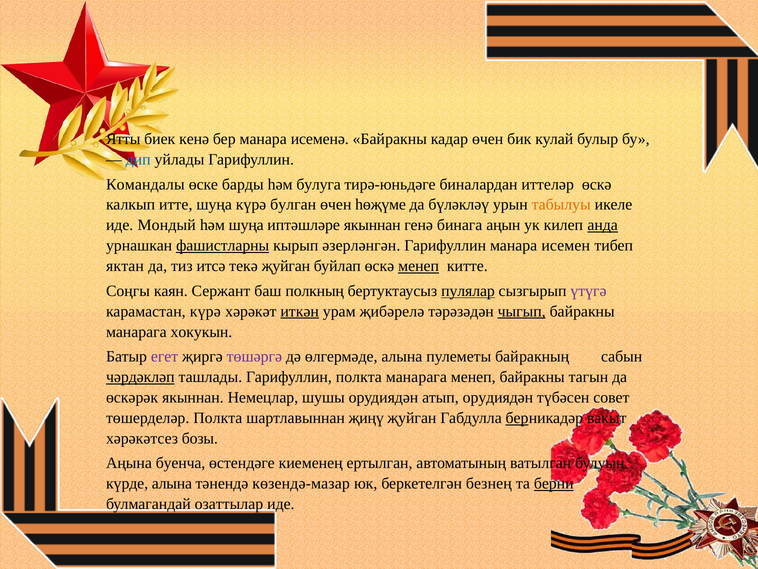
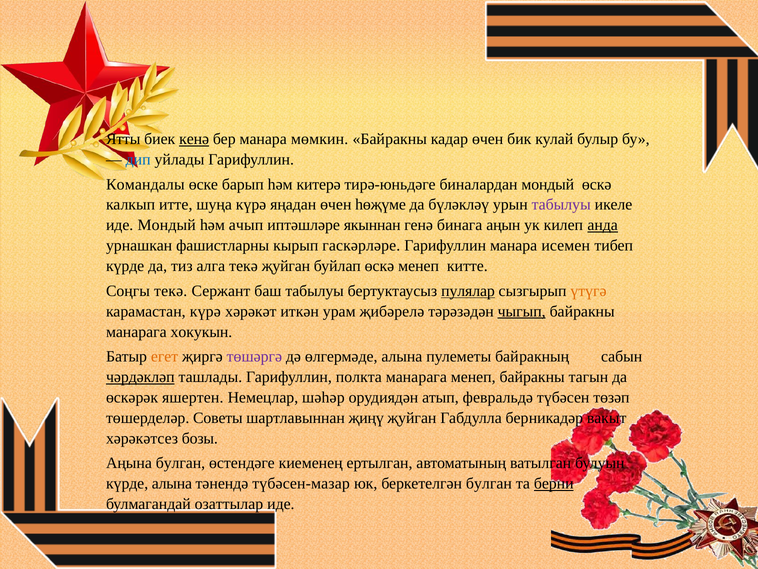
кенә underline: none -> present
исеменә: исеменә -> мөмкин
барды: барды -> барып
булуга: булуга -> китерә
биналардан иттеләр: иттеләр -> мондый
булган: булган -> яңадан
табылуы at (561, 205) colour: orange -> purple
һәм шуңа: шуңа -> ачып
фашистларны underline: present -> none
әзерләнгән: әзерләнгән -> гаскәрләре
яктан at (125, 266): яктан -> күрде
итсә: итсә -> алга
менеп at (419, 266) underline: present -> none
Соңгы каян: каян -> текә
баш полкның: полкның -> табылуы
үтүгә colour: purple -> orange
иткән underline: present -> none
егет colour: purple -> orange
өскәрәк якыннан: якыннан -> яшертен
шушы: шушы -> шәһәр
атып орудиядән: орудиядән -> февральдә
совет: совет -> төзәп
төшерделәр Полкта: Полкта -> Советы
бер at (517, 418) underline: present -> none
Аңына буенча: буенча -> булган
көзендә-мазар: көзендә-мазар -> түбәсен-мазар
беркетелгән безнең: безнең -> булган
